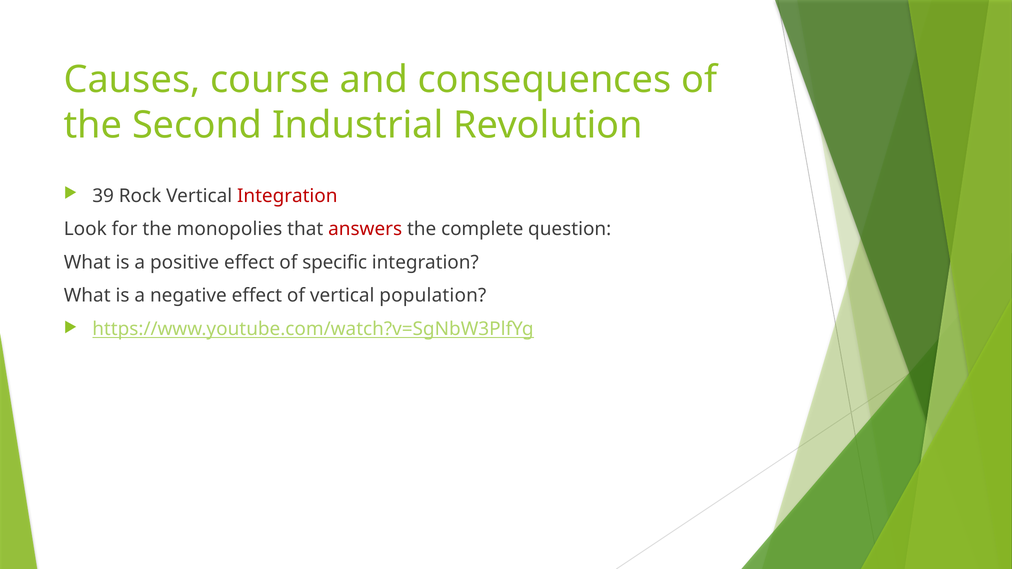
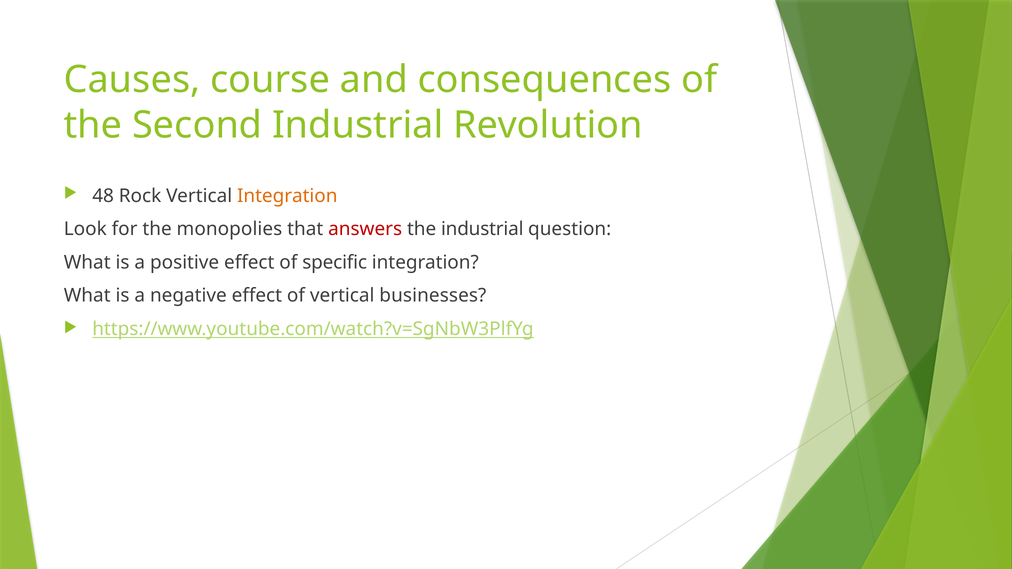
39: 39 -> 48
Integration at (287, 196) colour: red -> orange
the complete: complete -> industrial
population: population -> businesses
